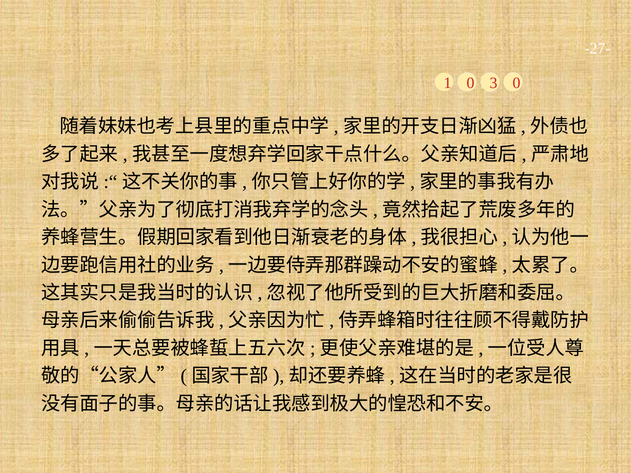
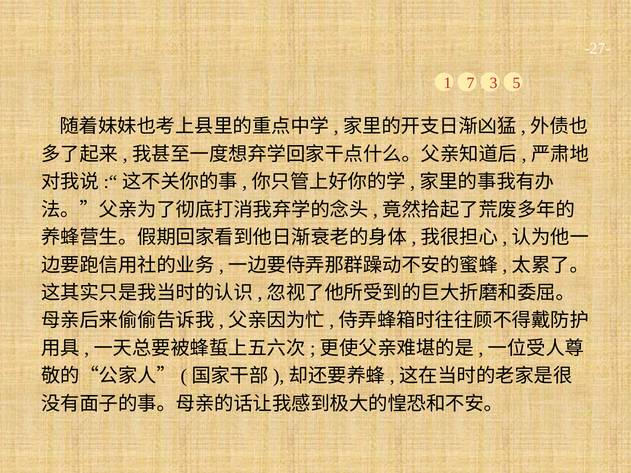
1 0: 0 -> 7
3 0: 0 -> 5
